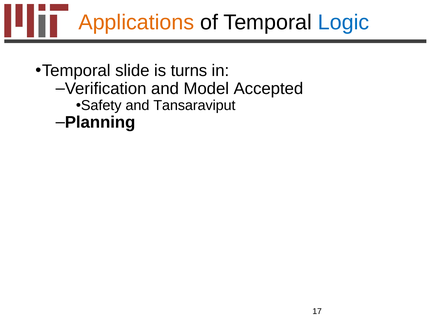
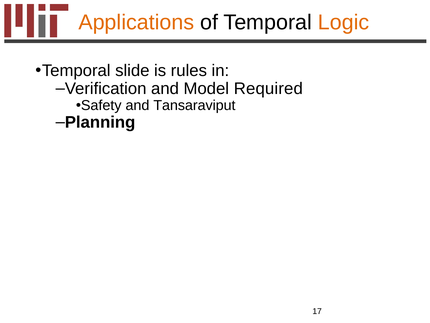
Logic colour: blue -> orange
turns: turns -> rules
Accepted: Accepted -> Required
